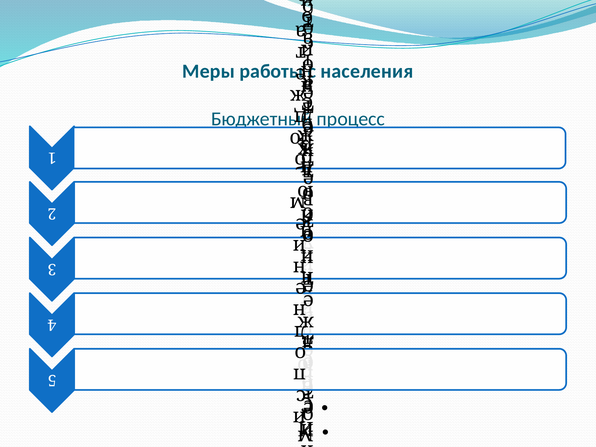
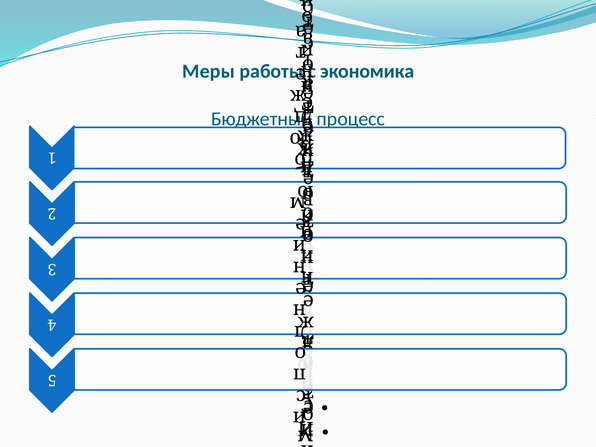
населения: населения -> экономика
